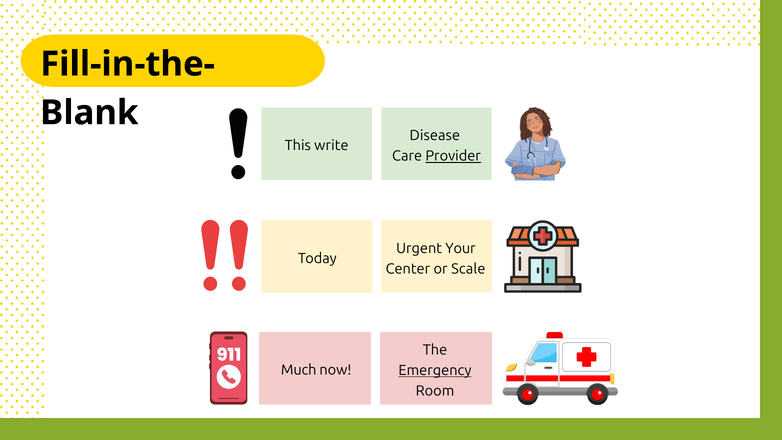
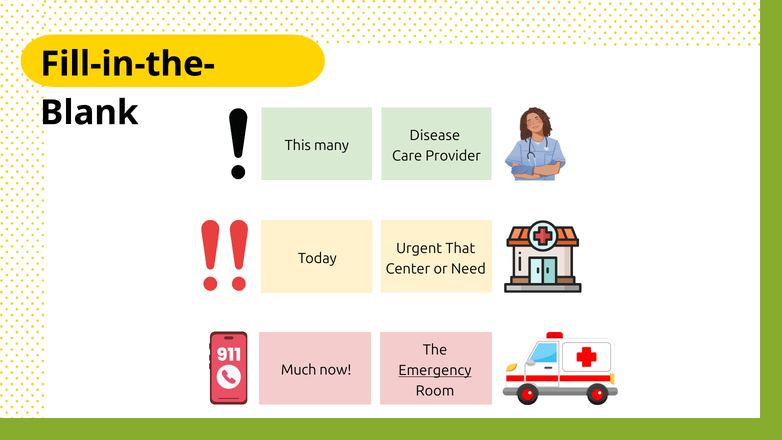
write: write -> many
Provider underline: present -> none
Your: Your -> That
Scale: Scale -> Need
